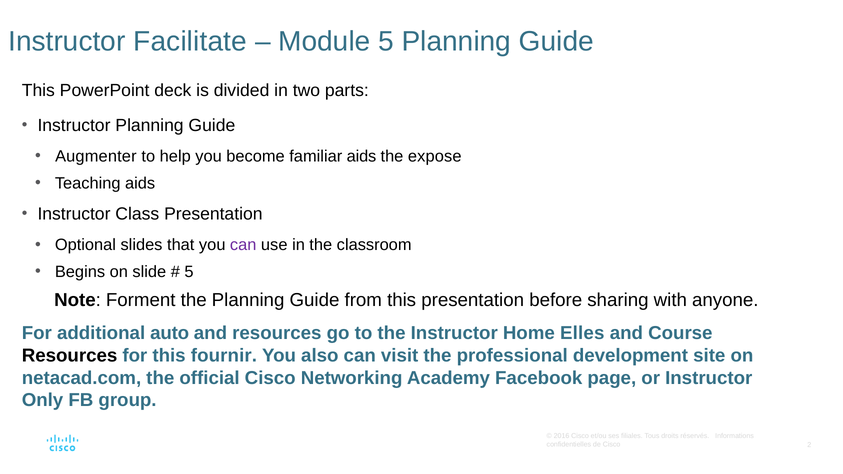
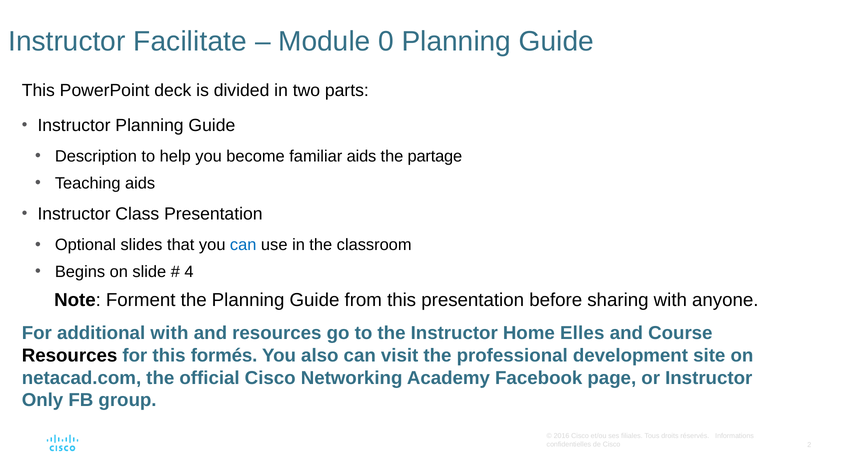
Module 5: 5 -> 0
Augmenter: Augmenter -> Description
expose: expose -> partage
can at (243, 245) colour: purple -> blue
5 at (189, 272): 5 -> 4
additional auto: auto -> with
fournir: fournir -> formés
